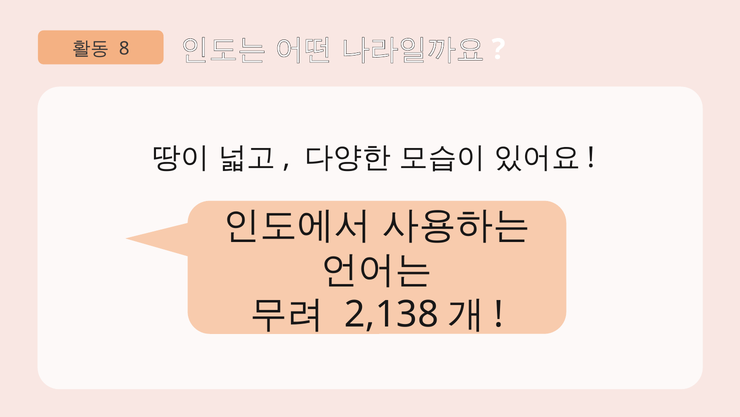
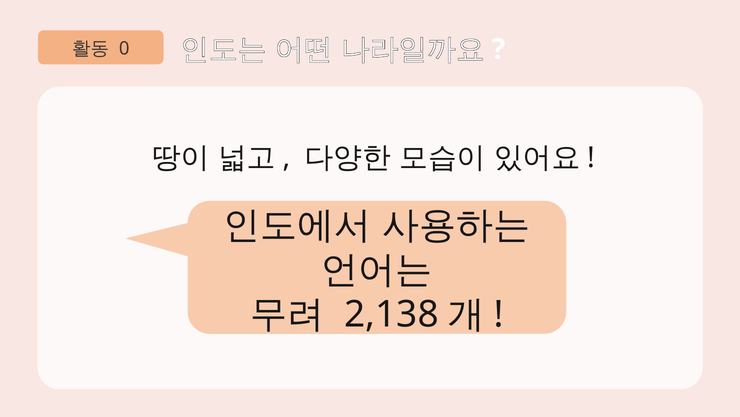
8: 8 -> 0
